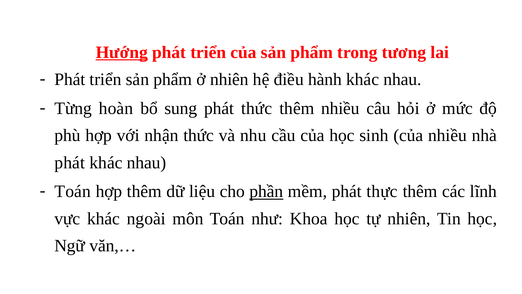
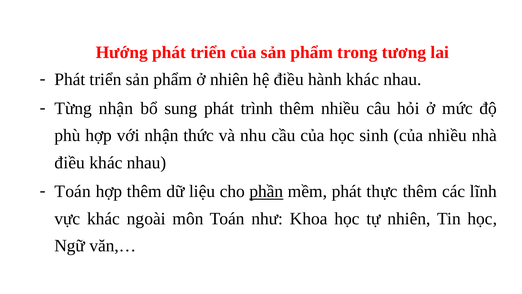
Hướng underline: present -> none
Từng hoàn: hoàn -> nhận
phát thức: thức -> trình
phát at (70, 163): phát -> điều
